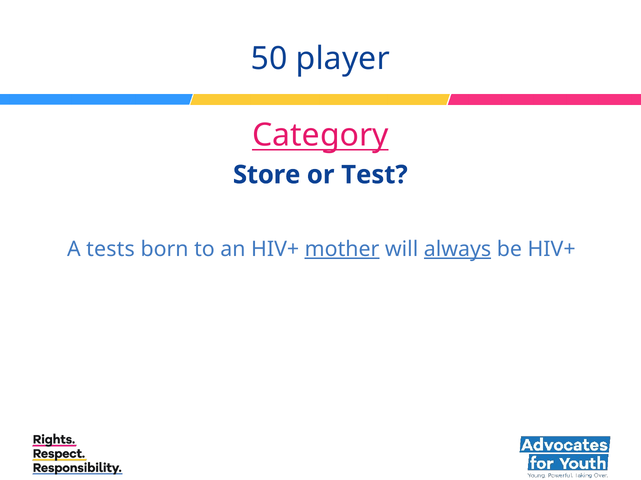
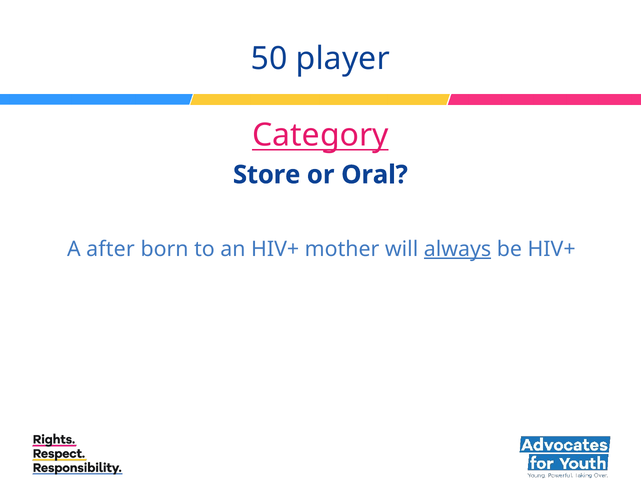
Test: Test -> Oral
tests: tests -> after
mother underline: present -> none
